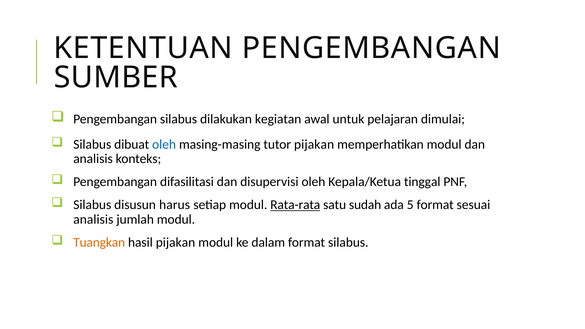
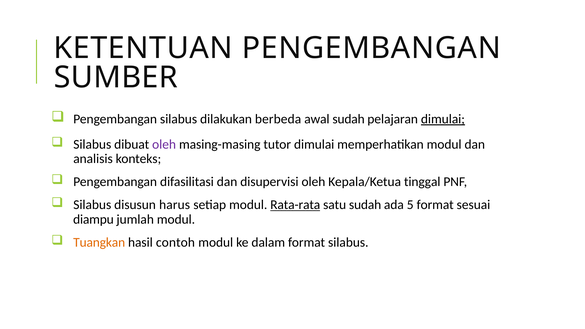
kegiatan: kegiatan -> berbeda
awal untuk: untuk -> sudah
dimulai at (443, 119) underline: none -> present
oleh at (164, 144) colour: blue -> purple
tutor pijakan: pijakan -> dimulai
analisis at (93, 219): analisis -> diampu
hasil pijakan: pijakan -> contoh
